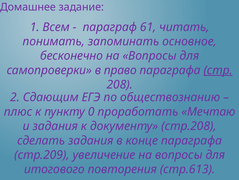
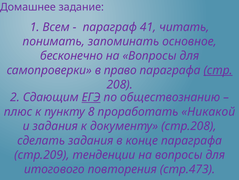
61: 61 -> 41
ЕГЭ underline: none -> present
0: 0 -> 8
Мечтаю: Мечтаю -> Никакой
увеличение: увеличение -> тенденции
стр.613: стр.613 -> стр.473
